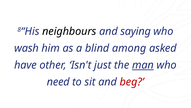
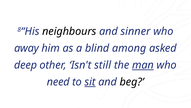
saying: saying -> sinner
wash: wash -> away
have: have -> deep
just: just -> still
sit underline: none -> present
beg colour: red -> black
